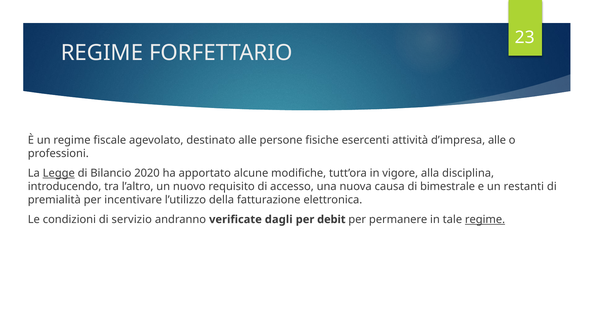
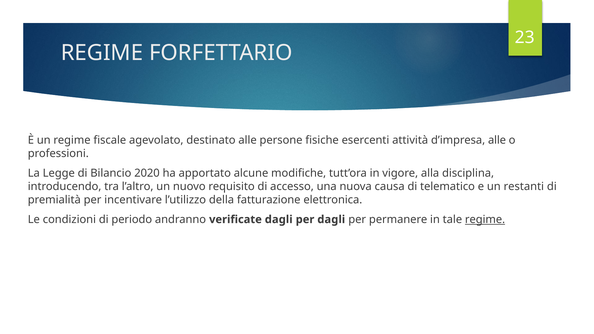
Legge underline: present -> none
bimestrale: bimestrale -> telematico
servizio: servizio -> periodo
per debit: debit -> dagli
